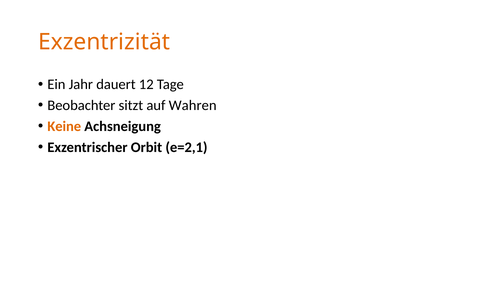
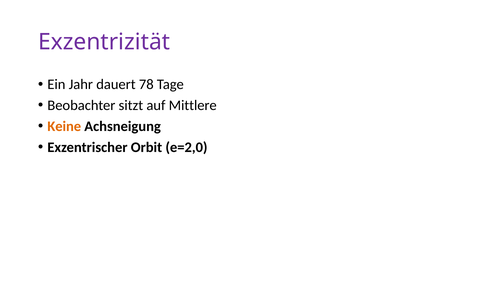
Exzentrizität colour: orange -> purple
12: 12 -> 78
Wahren: Wahren -> Mittlere
e=2,1: e=2,1 -> e=2,0
